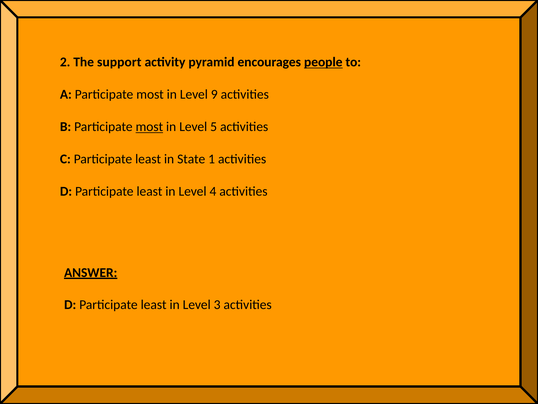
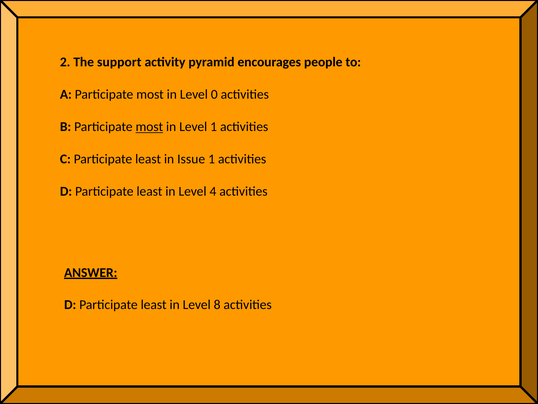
people underline: present -> none
9: 9 -> 0
Level 5: 5 -> 1
State: State -> Issue
3: 3 -> 8
